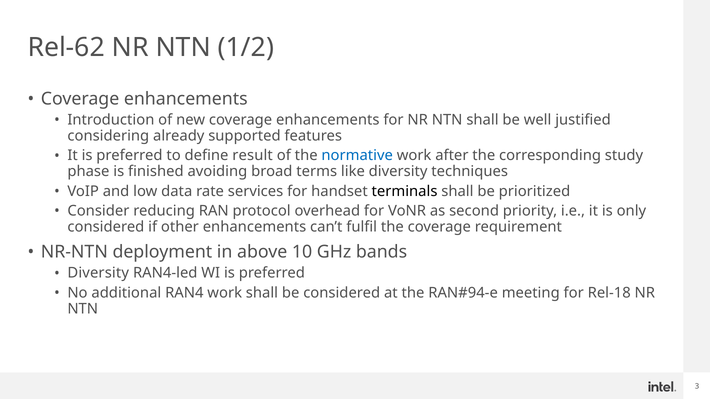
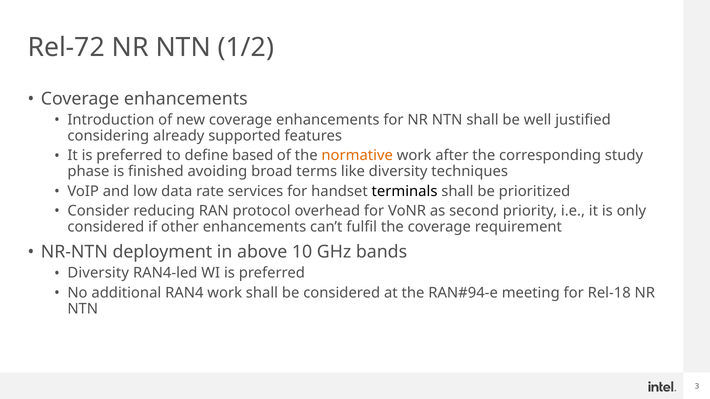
Rel-62: Rel-62 -> Rel-72
result: result -> based
normative colour: blue -> orange
